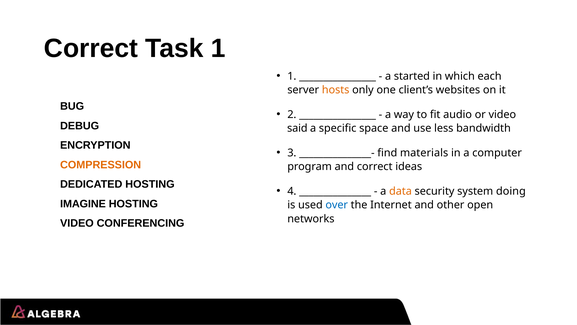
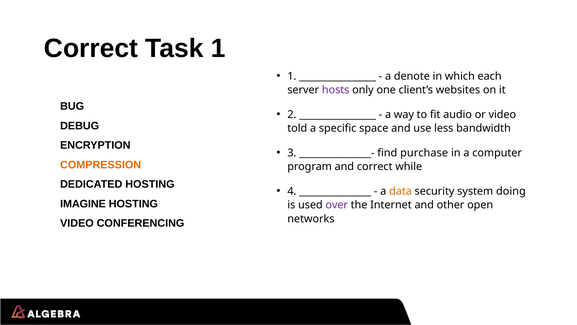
started: started -> denote
hosts colour: orange -> purple
said: said -> told
materials: materials -> purchase
ideas: ideas -> while
over colour: blue -> purple
